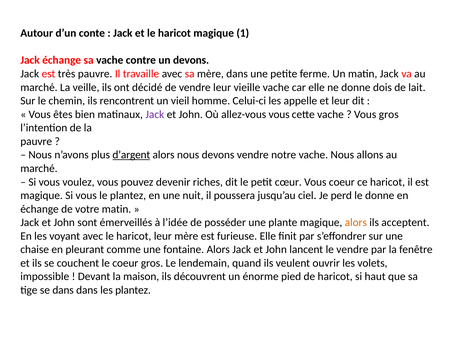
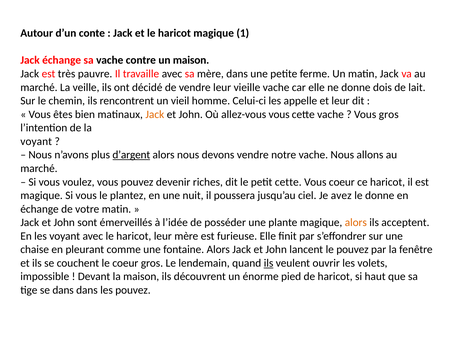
un devons: devons -> maison
Jack at (155, 114) colour: purple -> orange
pauvre at (36, 141): pauvre -> voyant
petit cœur: cœur -> cette
perd: perd -> avez
le vendre: vendre -> pouvez
ils at (269, 263) underline: none -> present
les plantez: plantez -> pouvez
